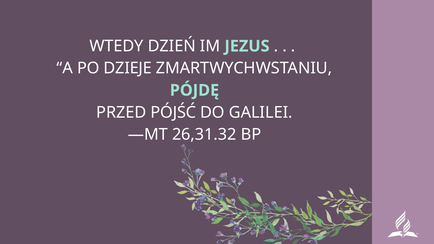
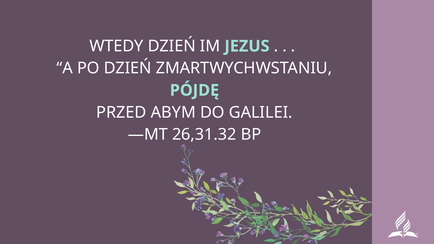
PO DZIEJE: DZIEJE -> DZIEŃ
PÓJŚĆ: PÓJŚĆ -> ABYM
